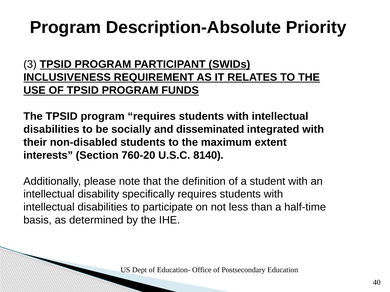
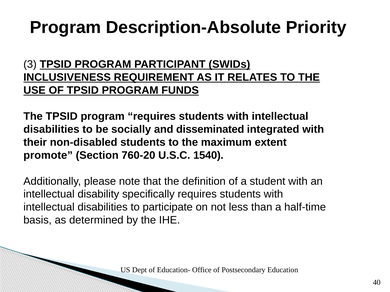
interests: interests -> promote
8140: 8140 -> 1540
